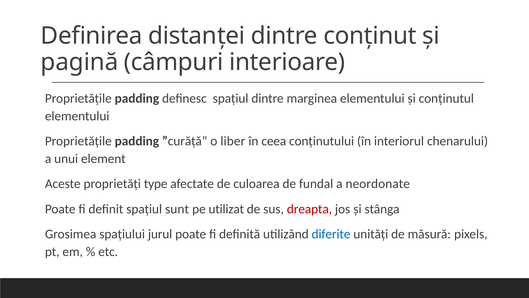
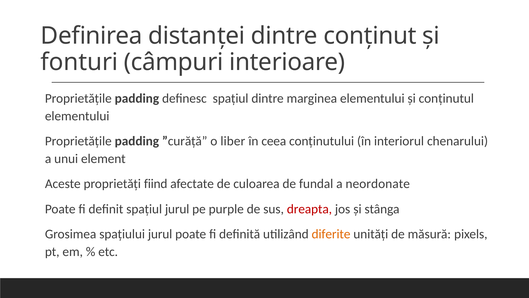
pagină: pagină -> fonturi
type: type -> fiind
spaţiul sunt: sunt -> jurul
utilizat: utilizat -> purple
diferite colour: blue -> orange
